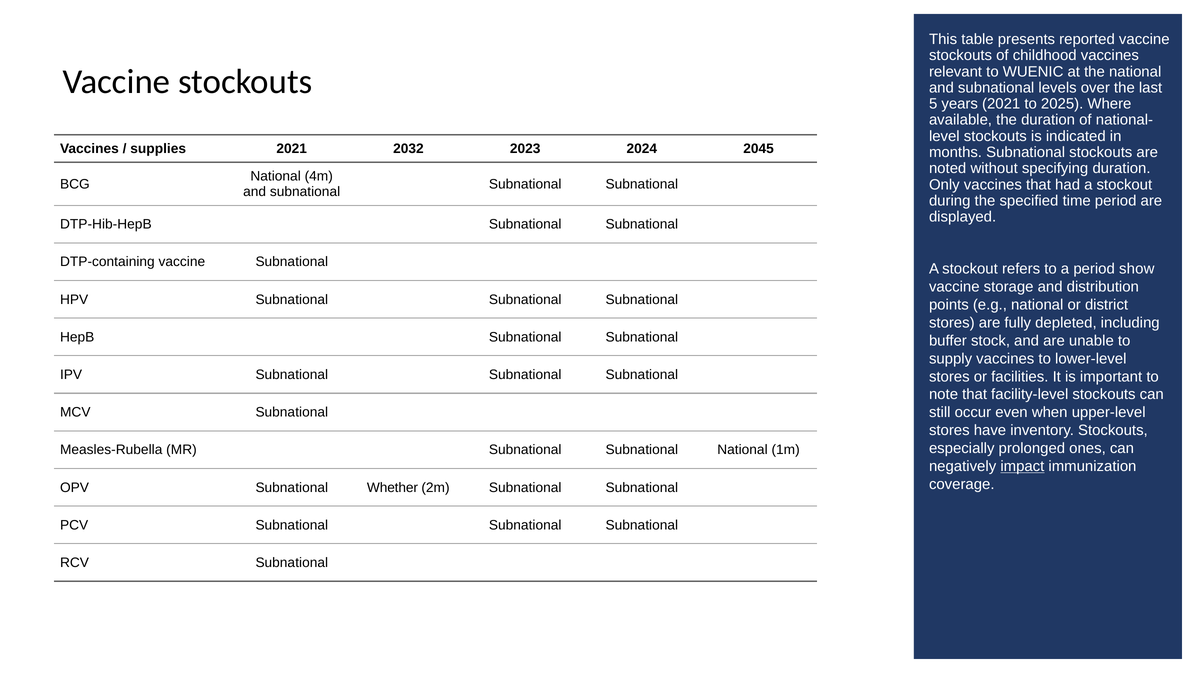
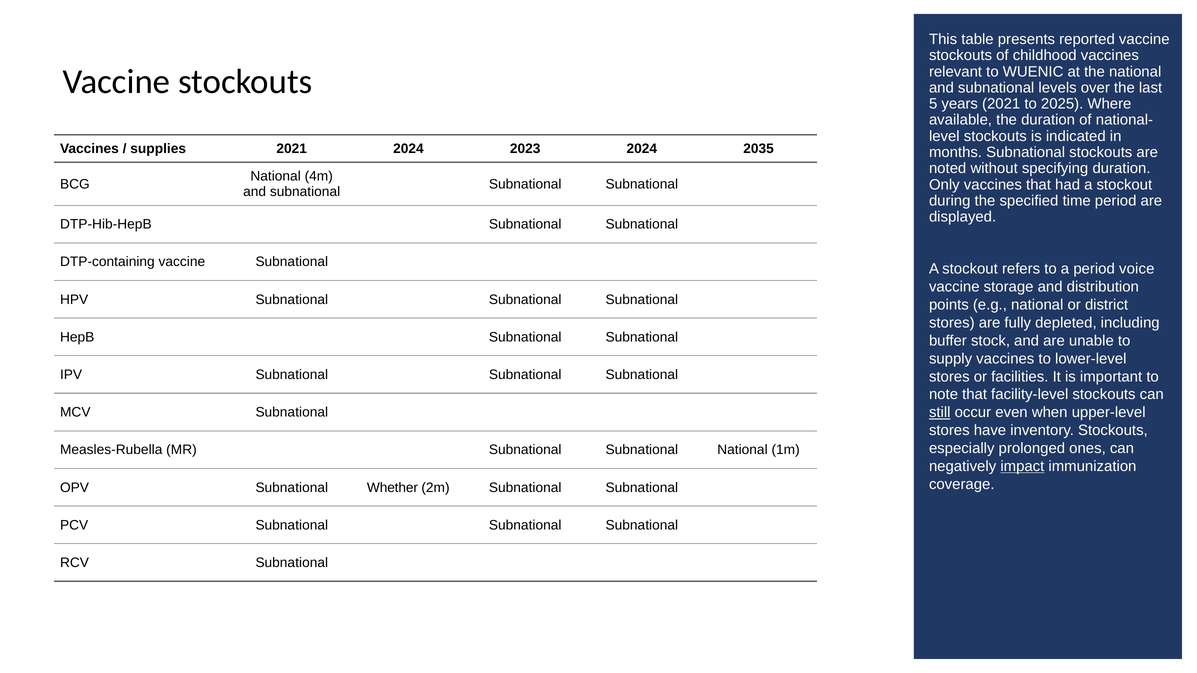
2021 2032: 2032 -> 2024
2045: 2045 -> 2035
show: show -> voice
still underline: none -> present
